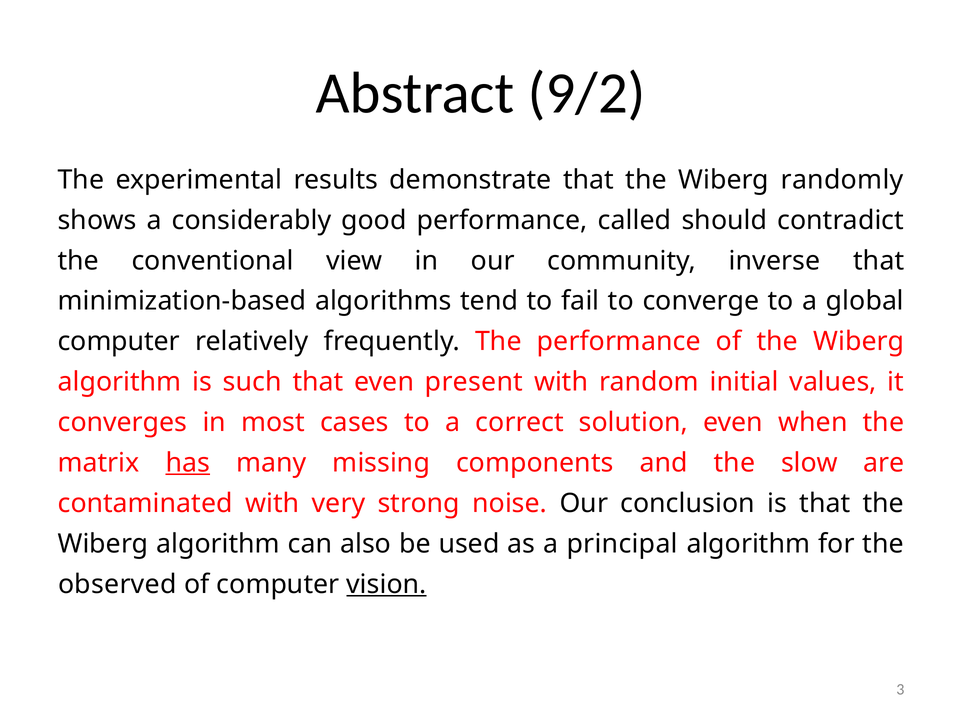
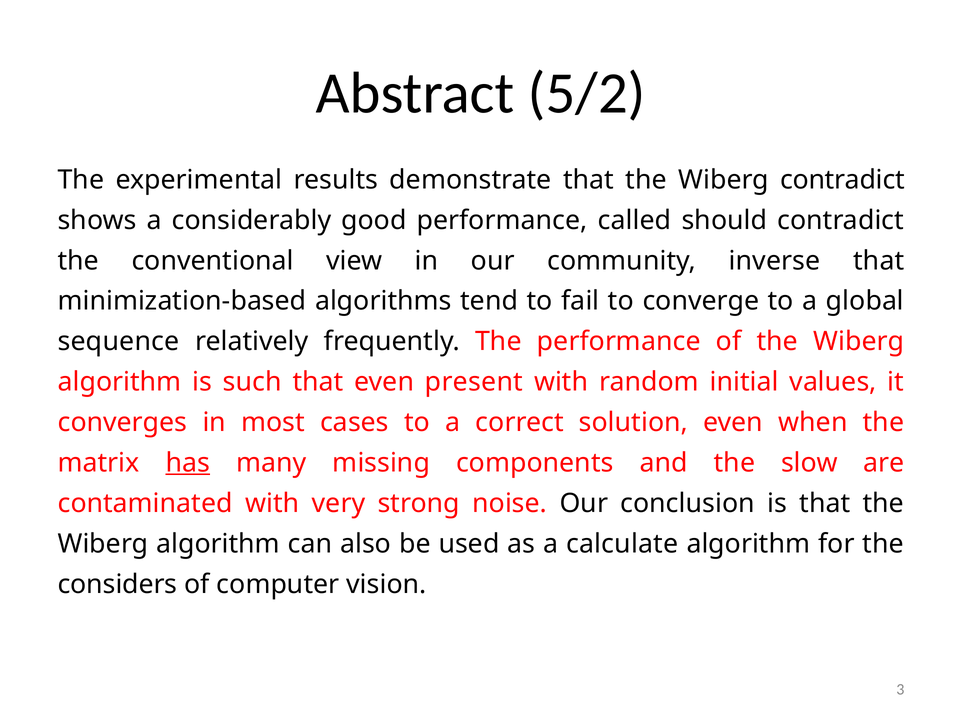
9/2: 9/2 -> 5/2
Wiberg randomly: randomly -> contradict
computer at (119, 341): computer -> sequence
principal: principal -> calculate
observed: observed -> considers
vision underline: present -> none
